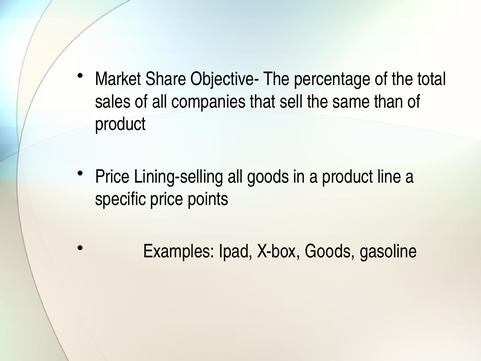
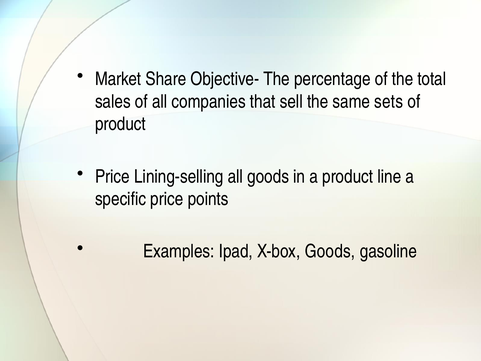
than: than -> sets
